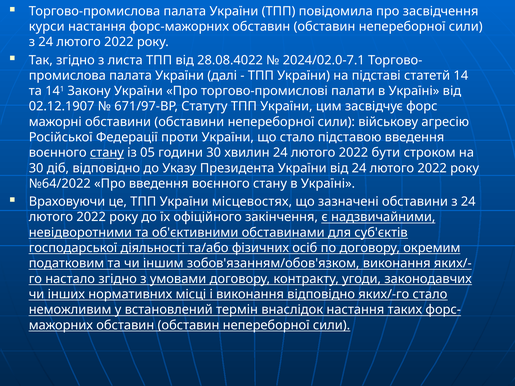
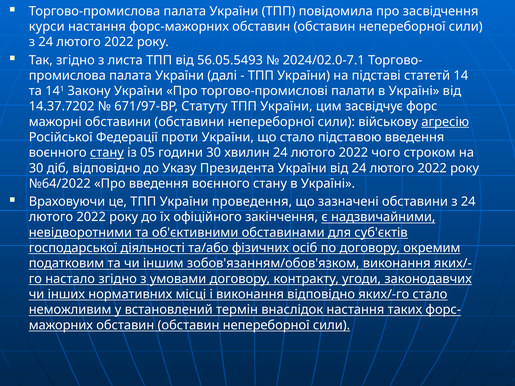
28.08.4022: 28.08.4022 -> 56.05.5493
02.12.1907: 02.12.1907 -> 14.37.7202
агресію underline: none -> present
бути: бути -> чого
місцевостях: місцевостях -> проведення
